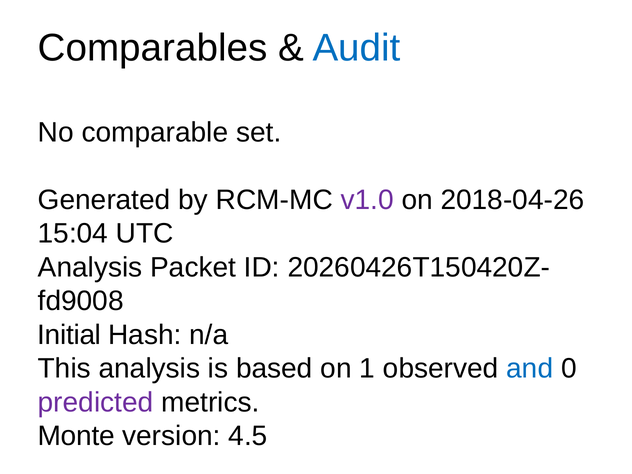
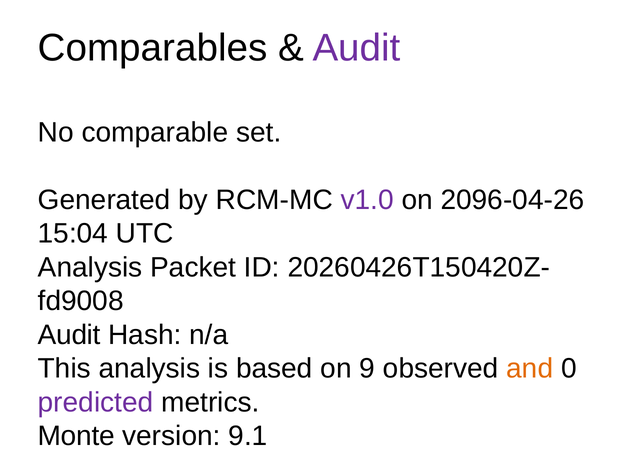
Audit at (357, 48) colour: blue -> purple
2018-04-26: 2018-04-26 -> 2096-04-26
Initial at (69, 335): Initial -> Audit
1: 1 -> 9
and colour: blue -> orange
4.5: 4.5 -> 9.1
